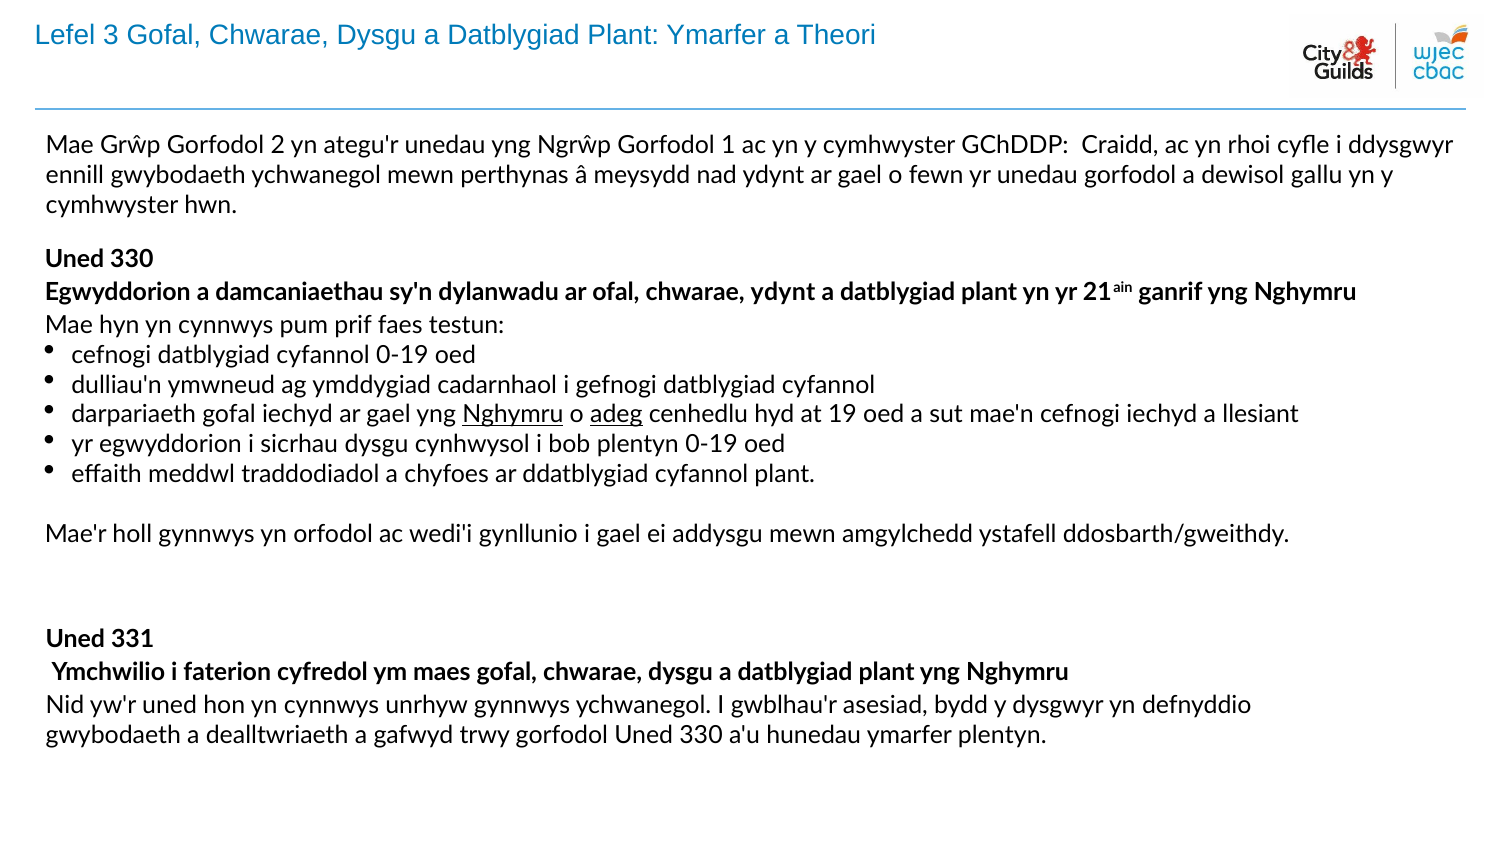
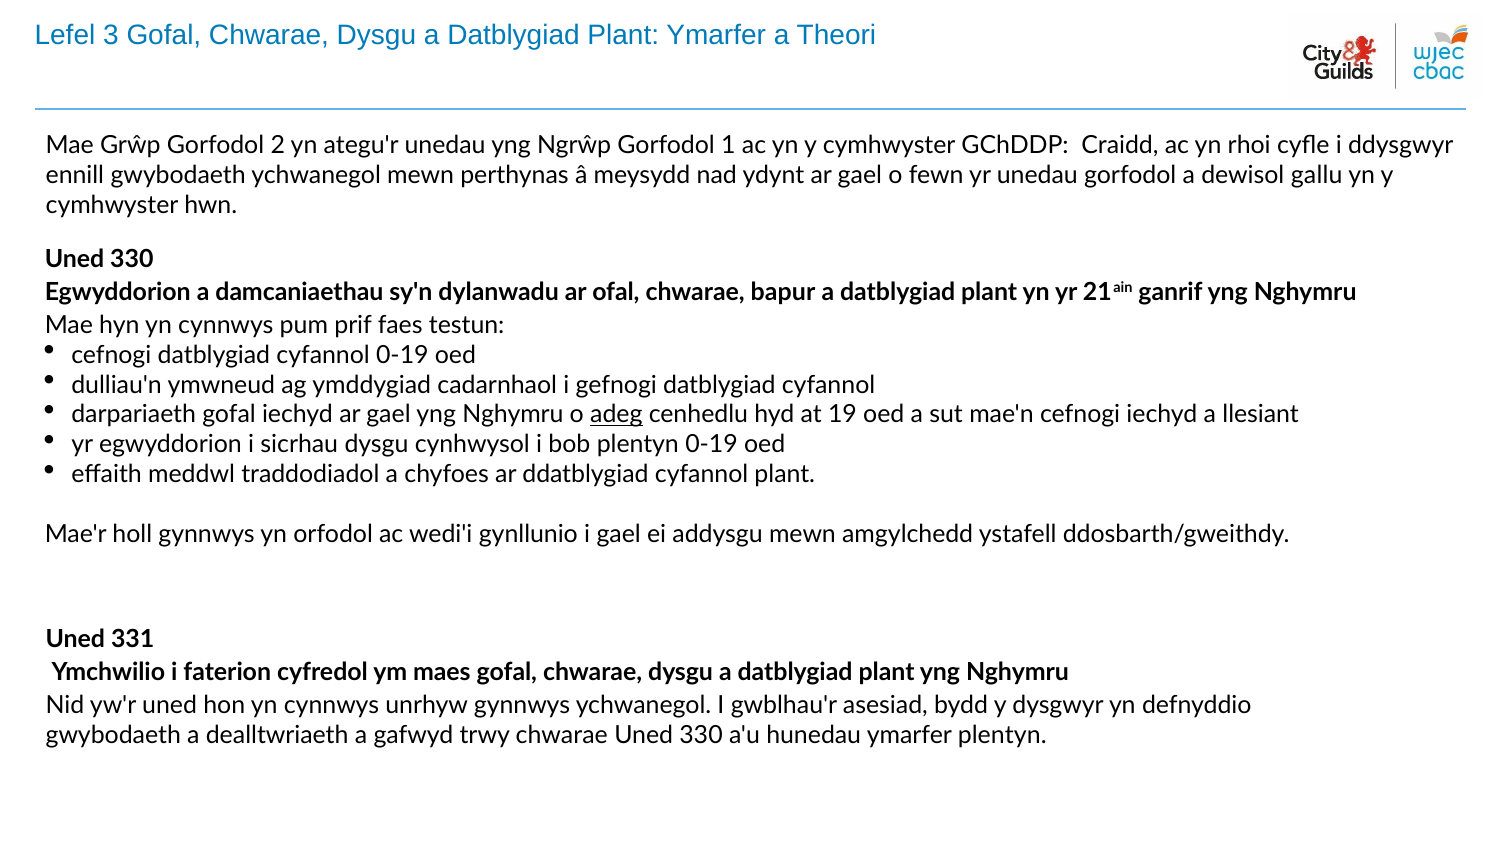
chwarae ydynt: ydynt -> bapur
Nghymru at (513, 414) underline: present -> none
trwy gorfodol: gorfodol -> chwarae
